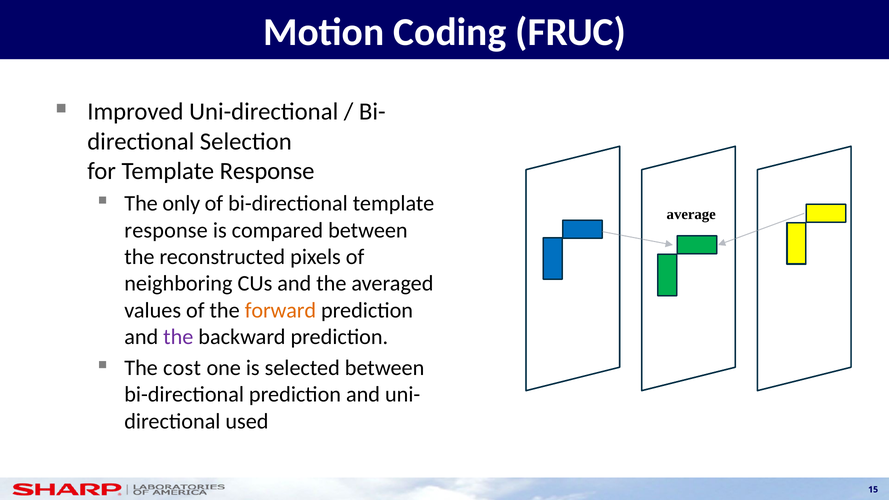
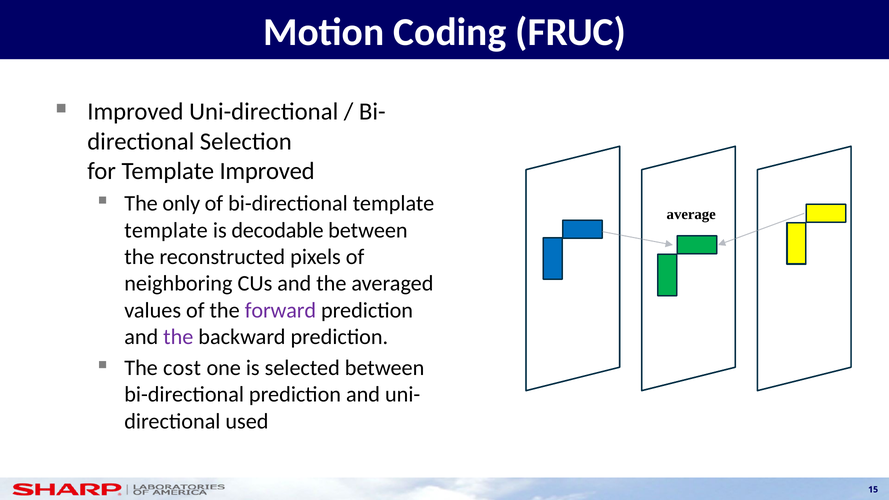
for Template Response: Response -> Improved
response at (166, 230): response -> template
compared: compared -> decodable
forward colour: orange -> purple
